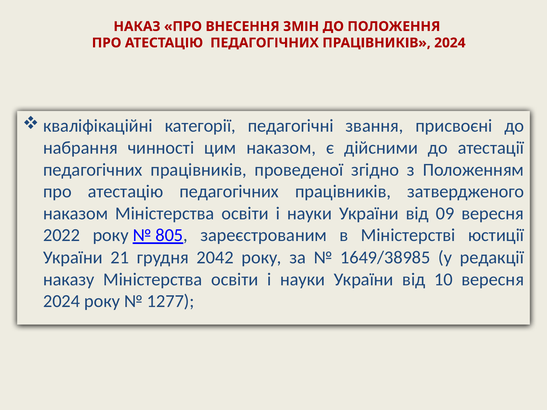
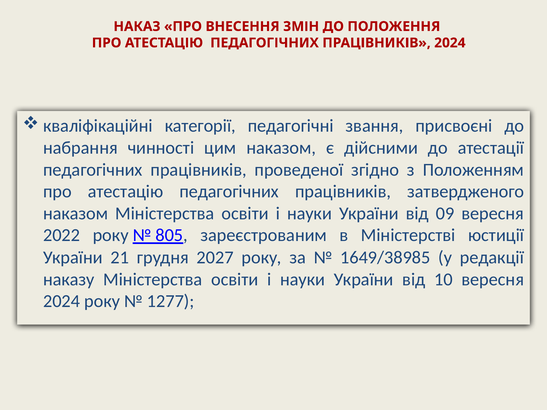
2042: 2042 -> 2027
